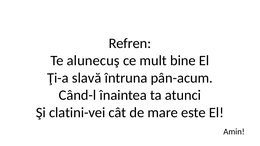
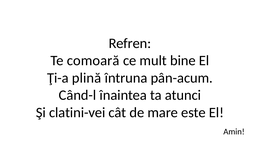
alunecuş: alunecuş -> comoară
slavă: slavă -> plină
